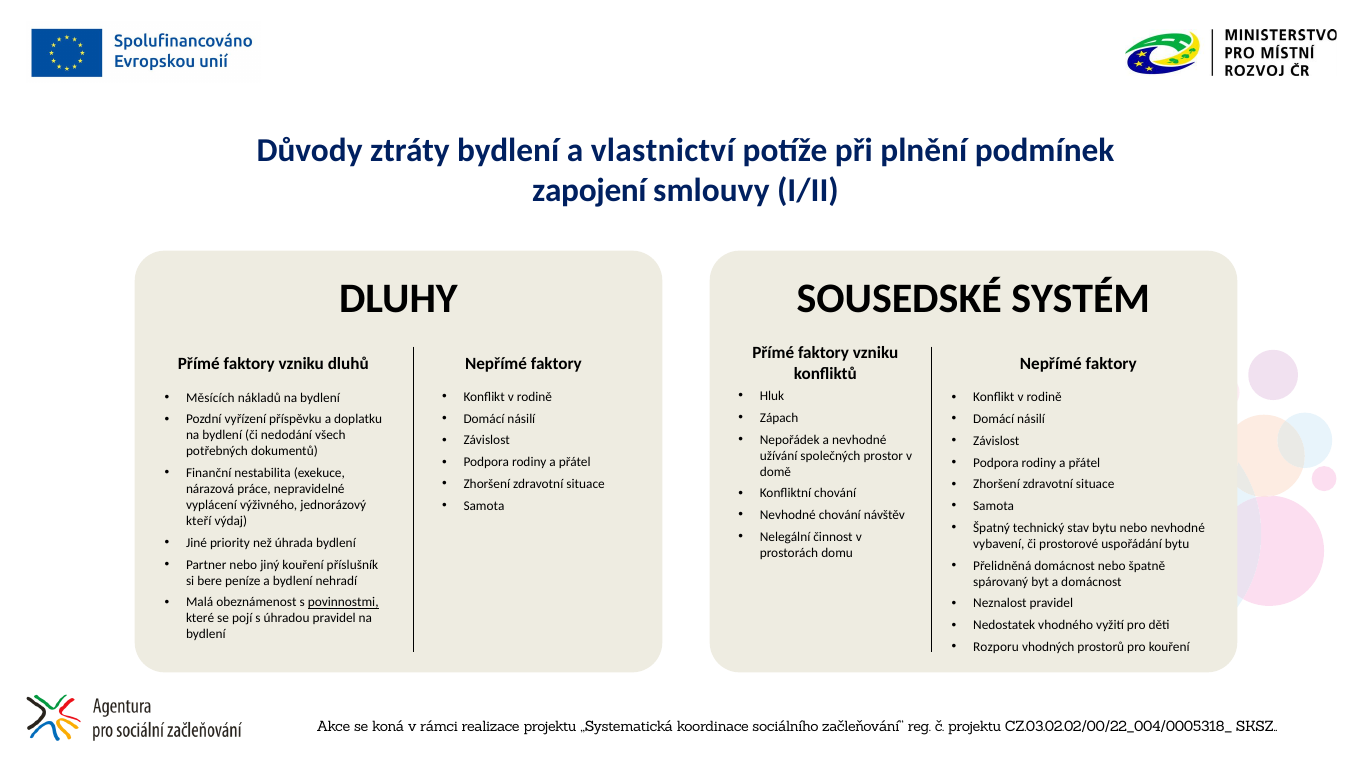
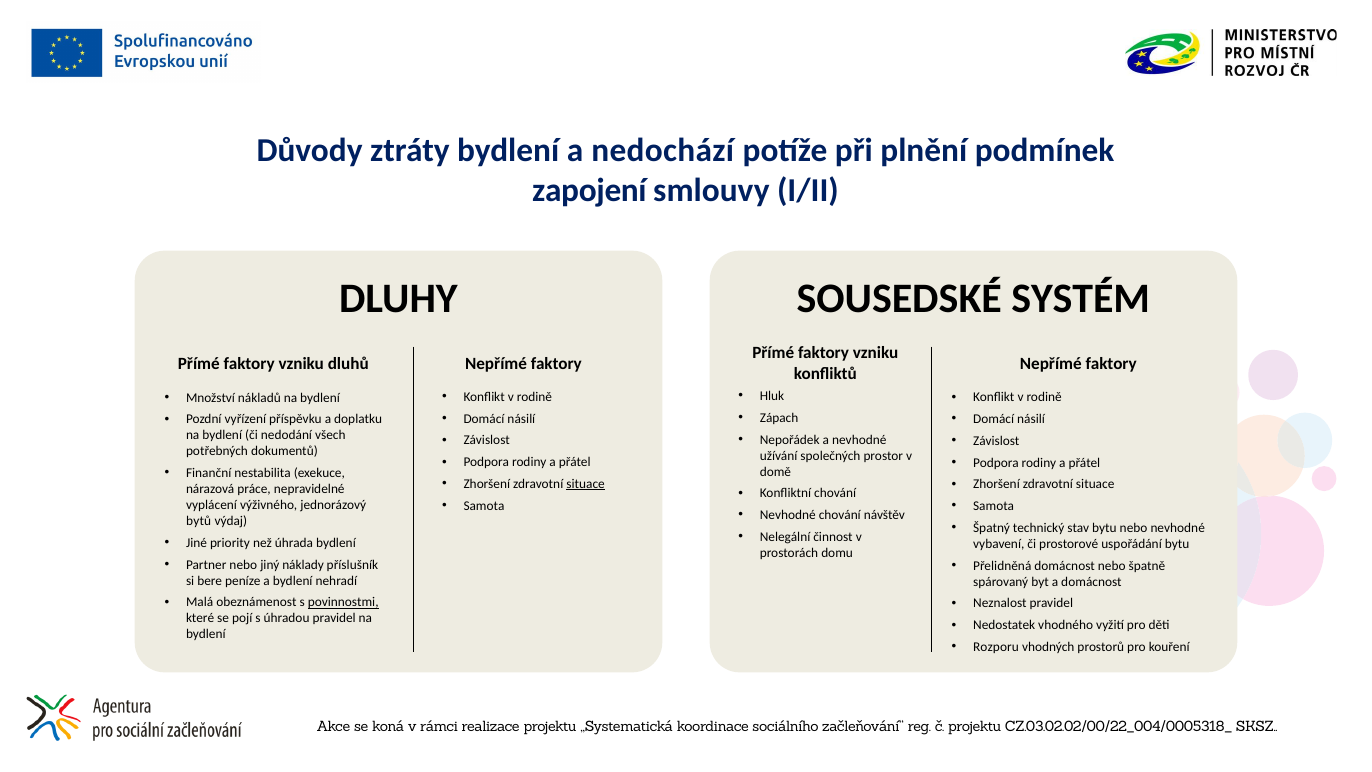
vlastnictví: vlastnictví -> nedochází
Měsících: Měsících -> Množství
situace at (586, 484) underline: none -> present
kteří: kteří -> bytů
jiný kouření: kouření -> náklady
